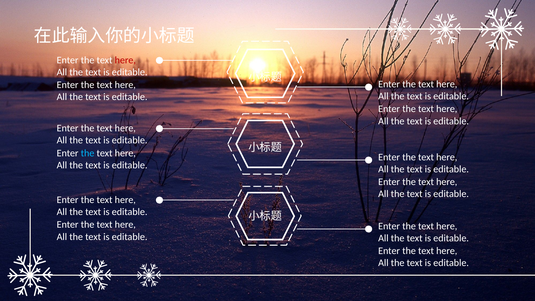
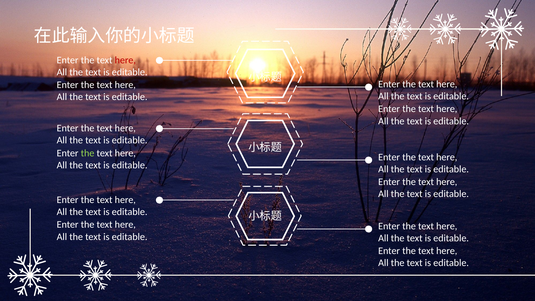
the at (88, 153) colour: light blue -> light green
